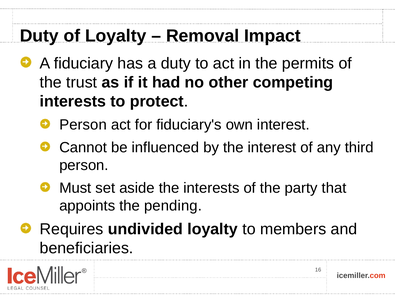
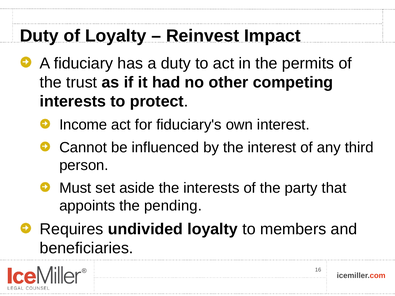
Removal: Removal -> Reinvest
Person at (83, 125): Person -> Income
